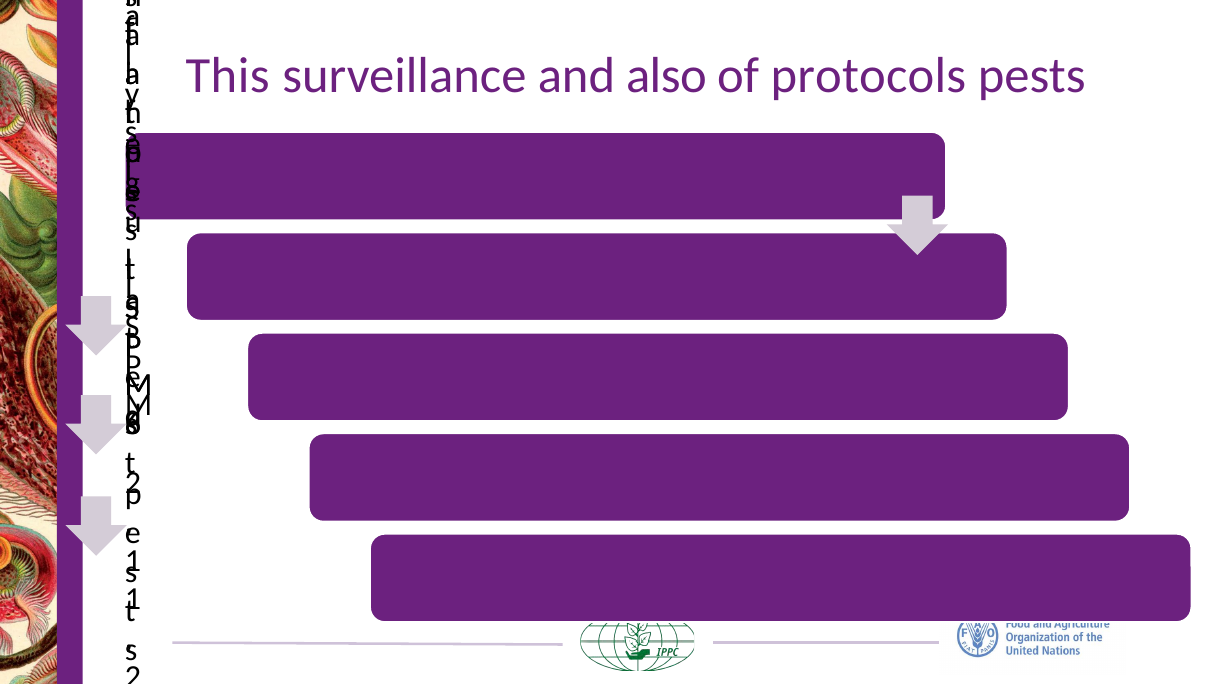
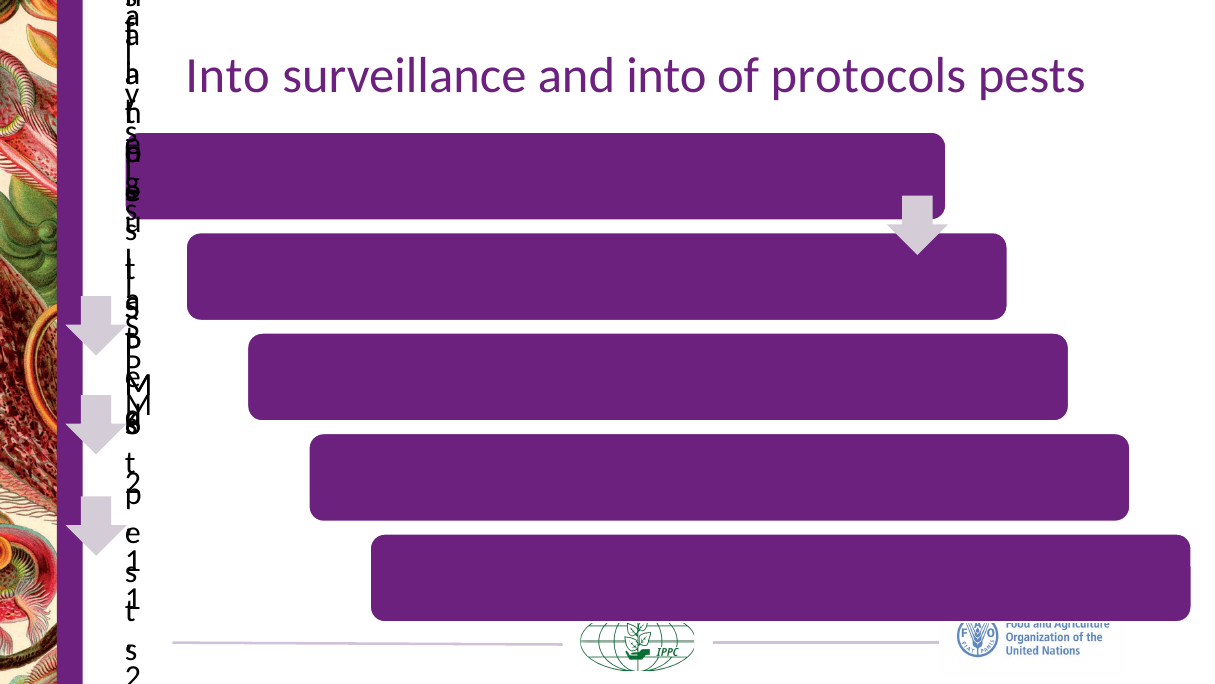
This at (228, 76): This -> Into
and also: also -> into
